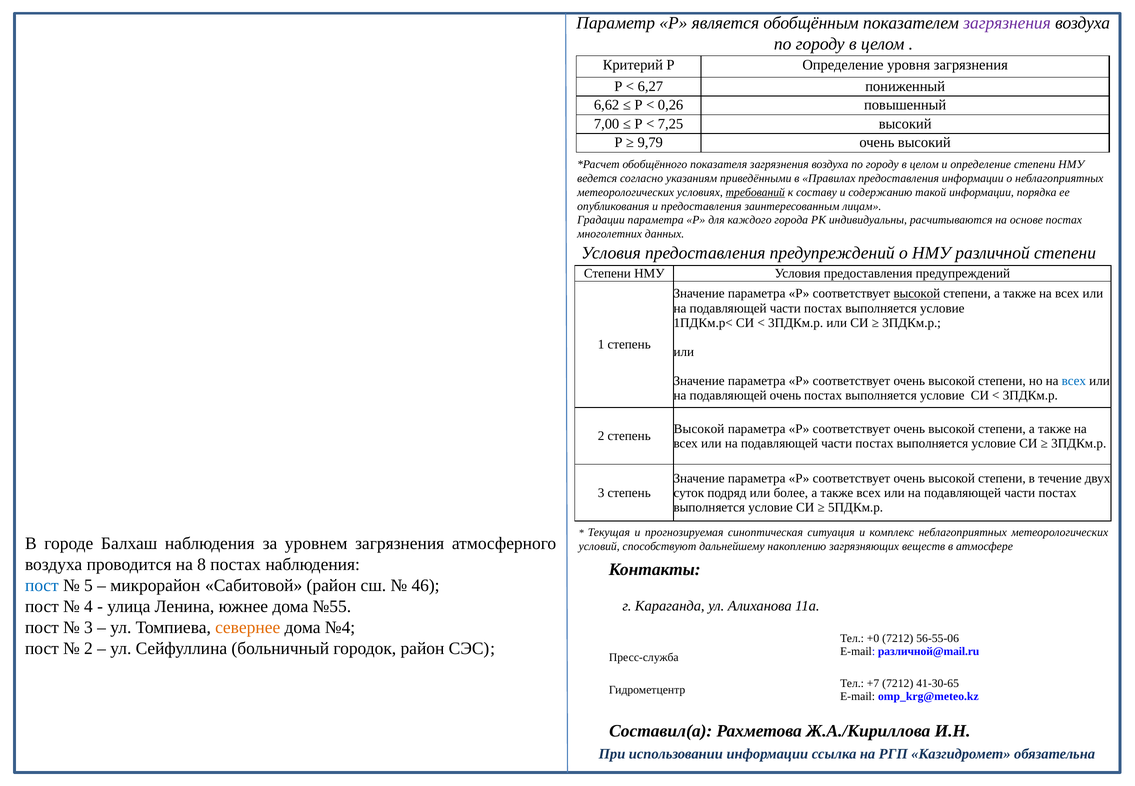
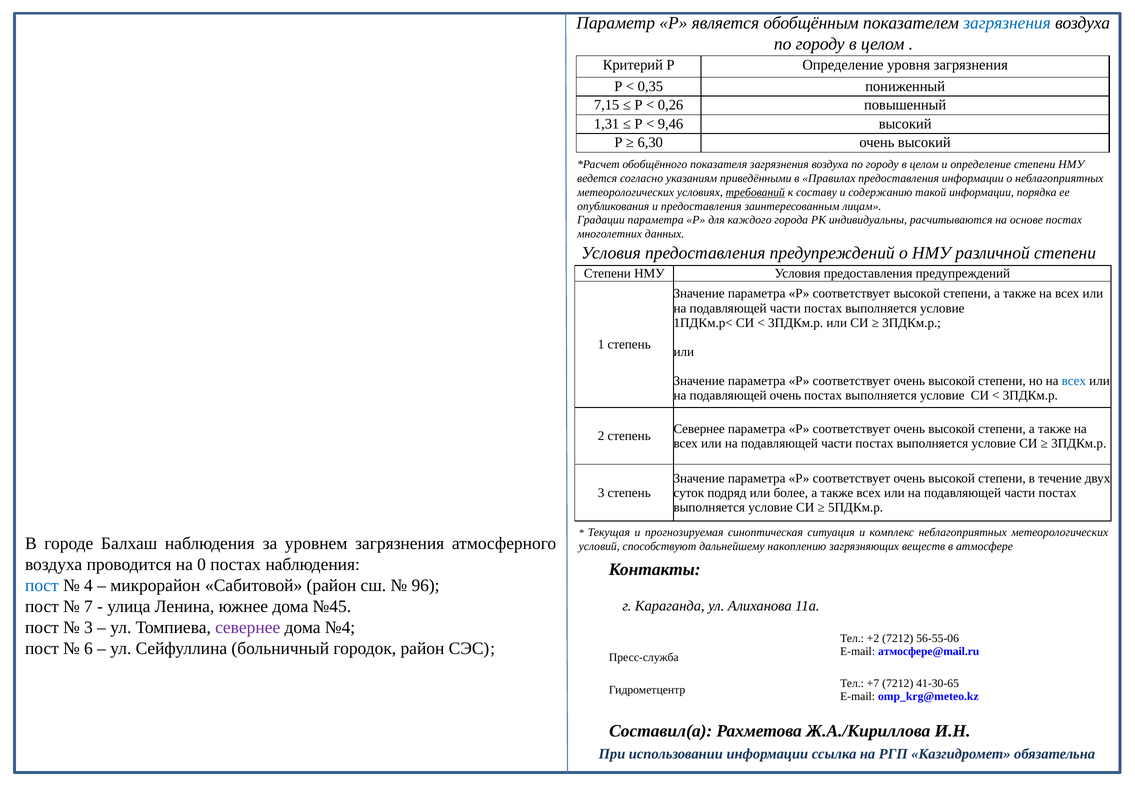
загрязнения at (1007, 23) colour: purple -> blue
6,27: 6,27 -> 0,35
6,62: 6,62 -> 7,15
7,00: 7,00 -> 1,31
7,25: 7,25 -> 9,46
9,79: 9,79 -> 6,30
высокой at (917, 294) underline: present -> none
Высокой at (699, 429): Высокой -> Севернее
8: 8 -> 0
5: 5 -> 4
46: 46 -> 96
4: 4 -> 7
№55: №55 -> №45
севернее at (248, 627) colour: orange -> purple
+0: +0 -> +2
2 at (88, 648): 2 -> 6
различной@mail.ru: различной@mail.ru -> атмосфере@mail.ru
